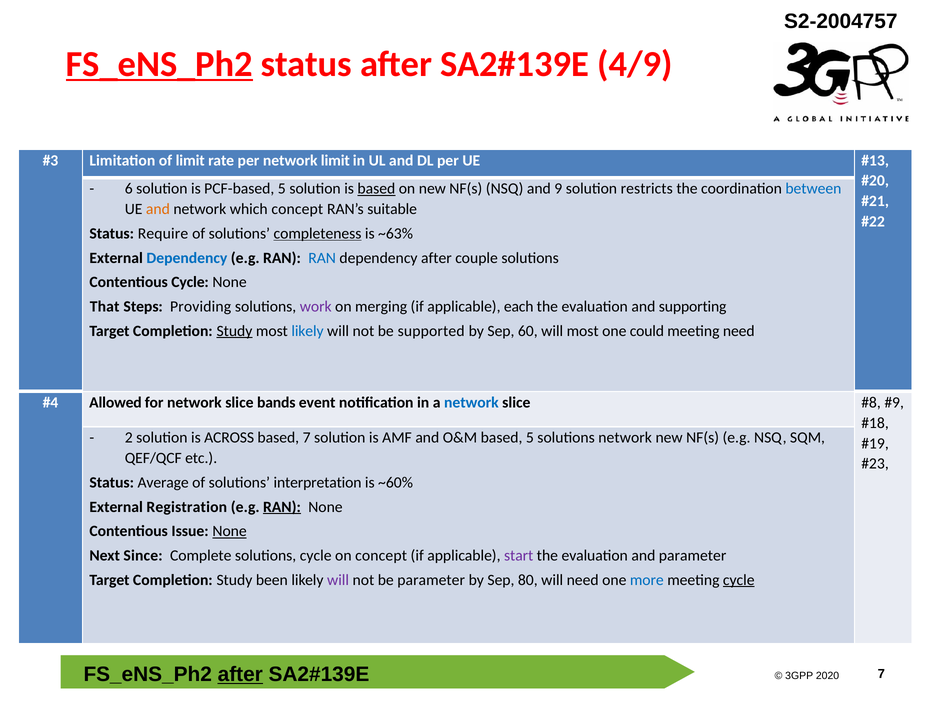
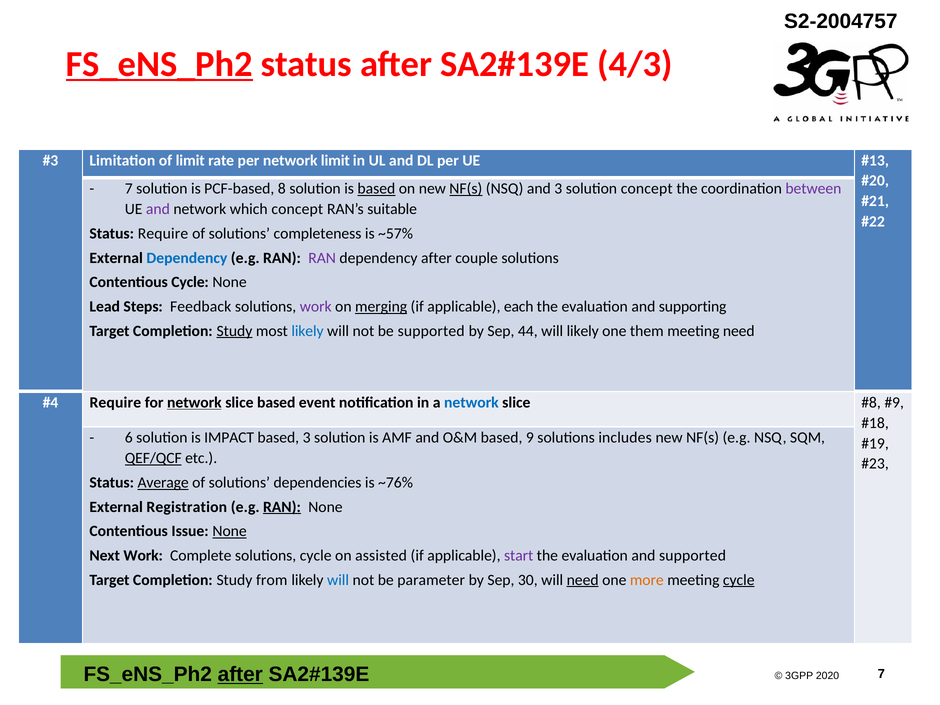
4/9: 4/9 -> 4/3
6 at (129, 189): 6 -> 7
PCF-based 5: 5 -> 8
NF(s at (466, 189) underline: none -> present
and 9: 9 -> 3
solution restricts: restricts -> concept
between colour: blue -> purple
and at (158, 209) colour: orange -> purple
completeness underline: present -> none
~63%: ~63% -> ~57%
RAN at (322, 258) colour: blue -> purple
That: That -> Lead
Providing: Providing -> Feedback
merging underline: none -> present
60: 60 -> 44
will most: most -> likely
could: could -> them
Allowed at (115, 403): Allowed -> Require
network at (194, 403) underline: none -> present
slice bands: bands -> based
2: 2 -> 6
ACROSS: ACROSS -> IMPACT
based 7: 7 -> 3
based 5: 5 -> 9
solutions network: network -> includes
QEF/QCF underline: none -> present
Average underline: none -> present
interpretation: interpretation -> dependencies
~60%: ~60% -> ~76%
Next Since: Since -> Work
on concept: concept -> assisted
and parameter: parameter -> supported
been: been -> from
will at (338, 580) colour: purple -> blue
80: 80 -> 30
need at (583, 580) underline: none -> present
more colour: blue -> orange
